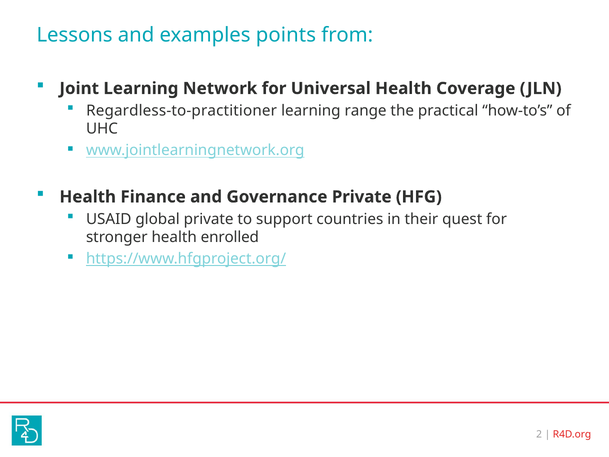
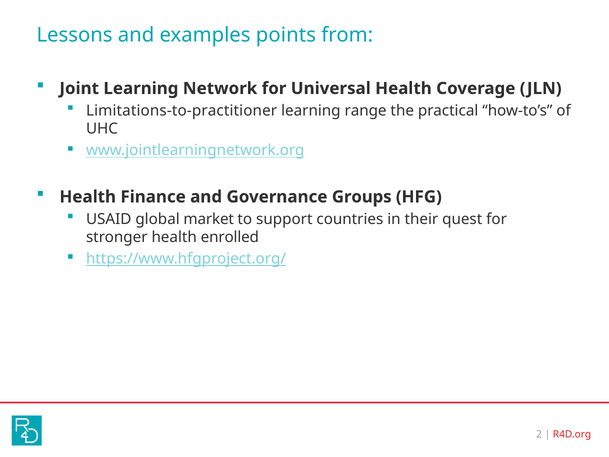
Regardless-to-practitioner: Regardless-to-practitioner -> Limitations-to-practitioner
Governance Private: Private -> Groups
global private: private -> market
